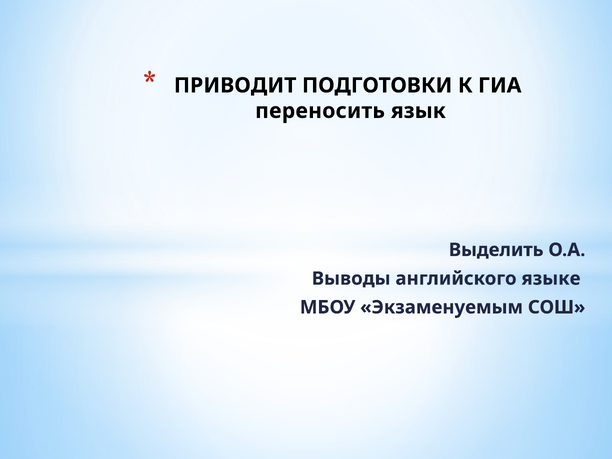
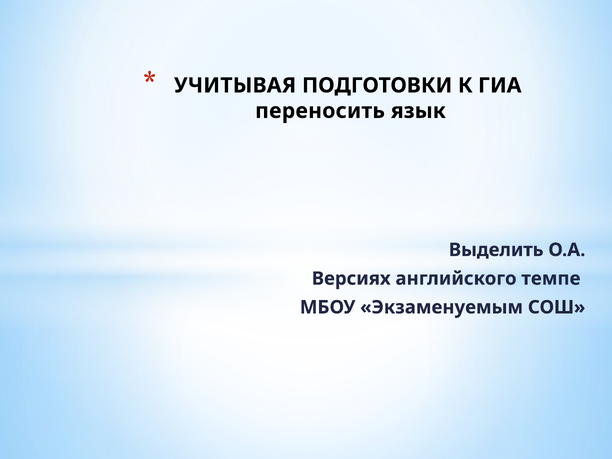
ПРИВОДИТ: ПРИВОДИТ -> УЧИТЫВАЯ
Выводы: Выводы -> Версиях
языке: языке -> темпе
